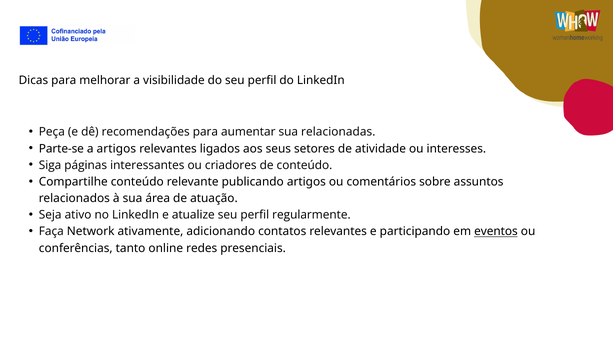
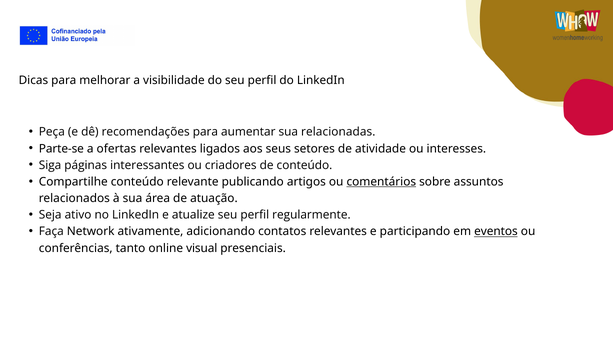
a artigos: artigos -> ofertas
comentários underline: none -> present
redes: redes -> visual
